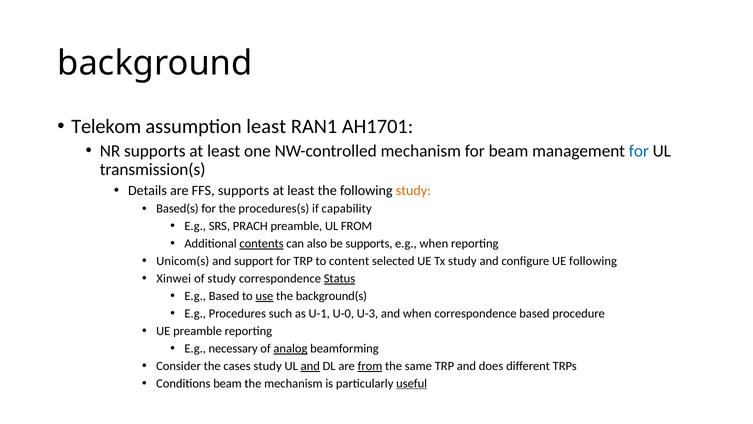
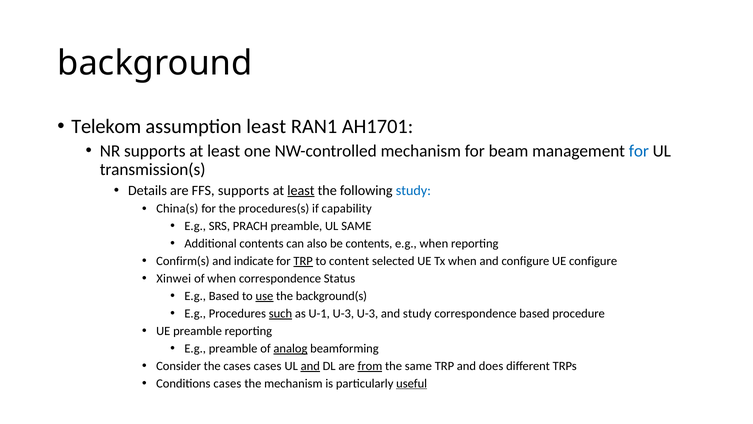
least at (301, 190) underline: none -> present
study at (413, 190) colour: orange -> blue
Based(s: Based(s -> China(s
UL FROM: FROM -> SAME
contents at (262, 243) underline: present -> none
be supports: supports -> contents
Unicom(s: Unicom(s -> Confirm(s
support: support -> indicate
TRP at (303, 261) underline: none -> present
Tx study: study -> when
UE following: following -> configure
of study: study -> when
Status underline: present -> none
such underline: none -> present
U-1 U-0: U-0 -> U-3
and when: when -> study
E.g necessary: necessary -> preamble
cases study: study -> cases
Conditions beam: beam -> cases
